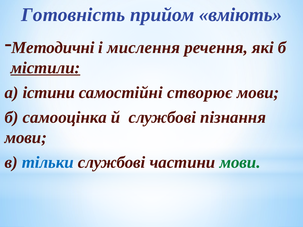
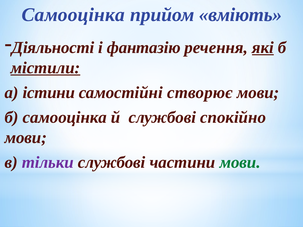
Готовність at (73, 15): Готовність -> Самооцінка
Методичні: Методичні -> Діяльності
мислення: мислення -> фантазію
які underline: none -> present
пізнання: пізнання -> спокійно
тільки colour: blue -> purple
